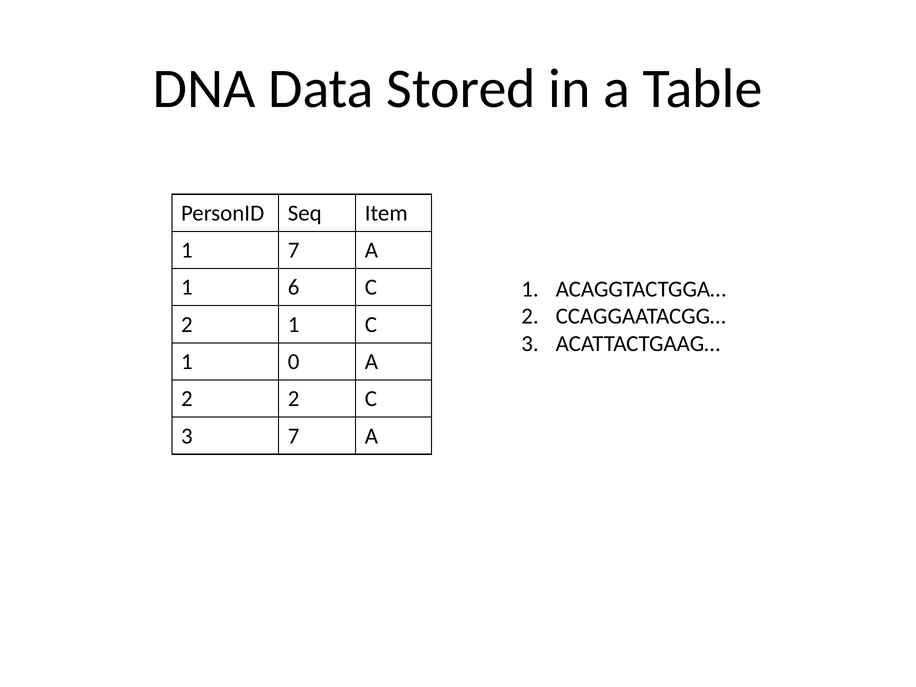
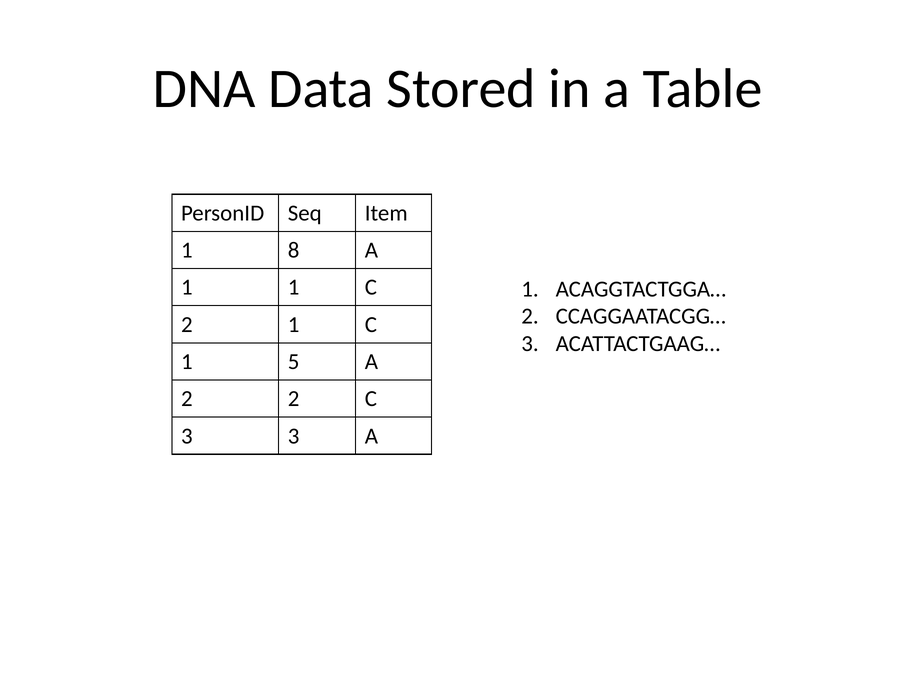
1 7: 7 -> 8
1 6: 6 -> 1
0: 0 -> 5
3 7: 7 -> 3
